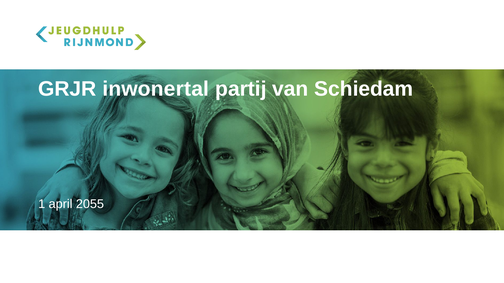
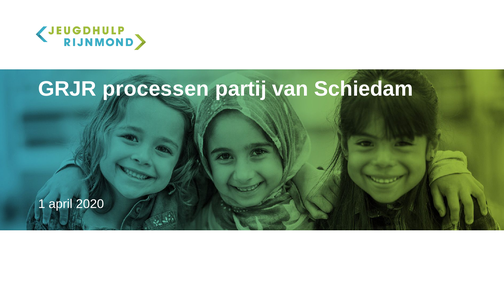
inwonertal: inwonertal -> processen
2055: 2055 -> 2020
